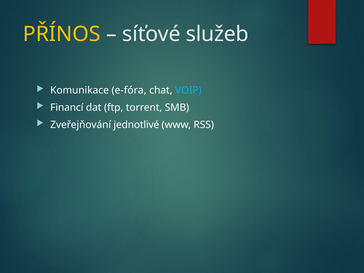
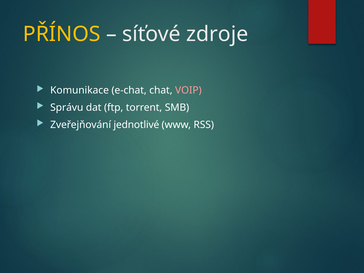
služeb: služeb -> zdroje
e-fóra: e-fóra -> e-chat
VOIP colour: light blue -> pink
Financí: Financí -> Správu
